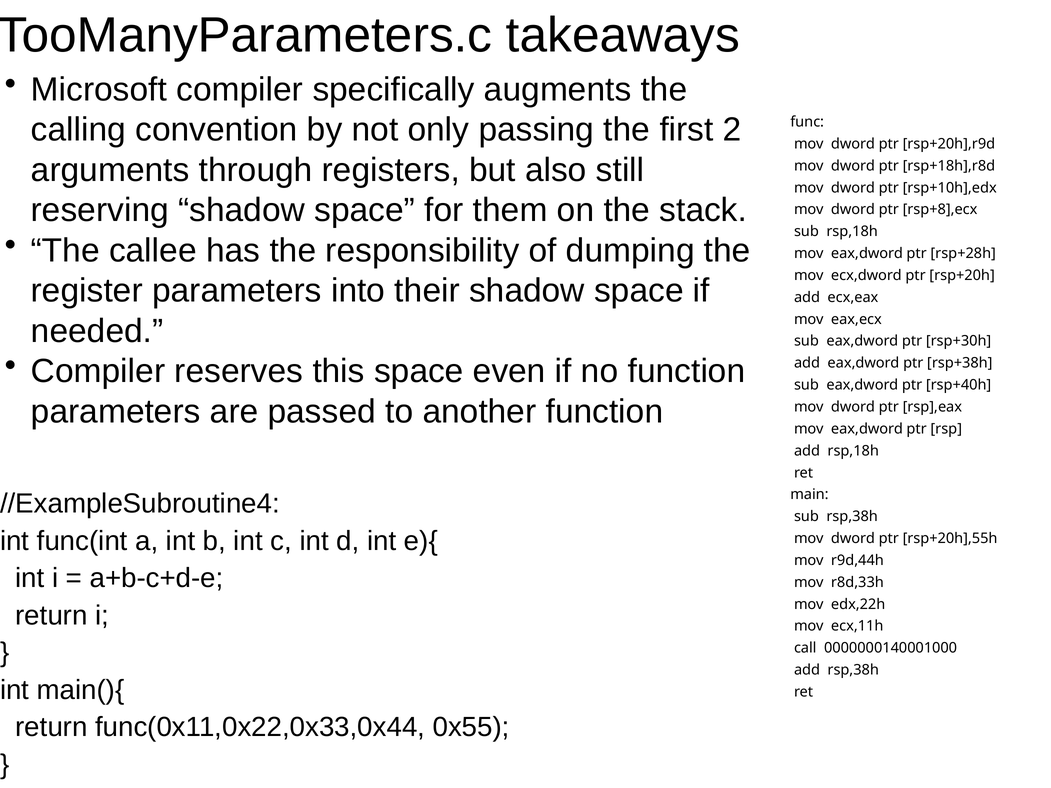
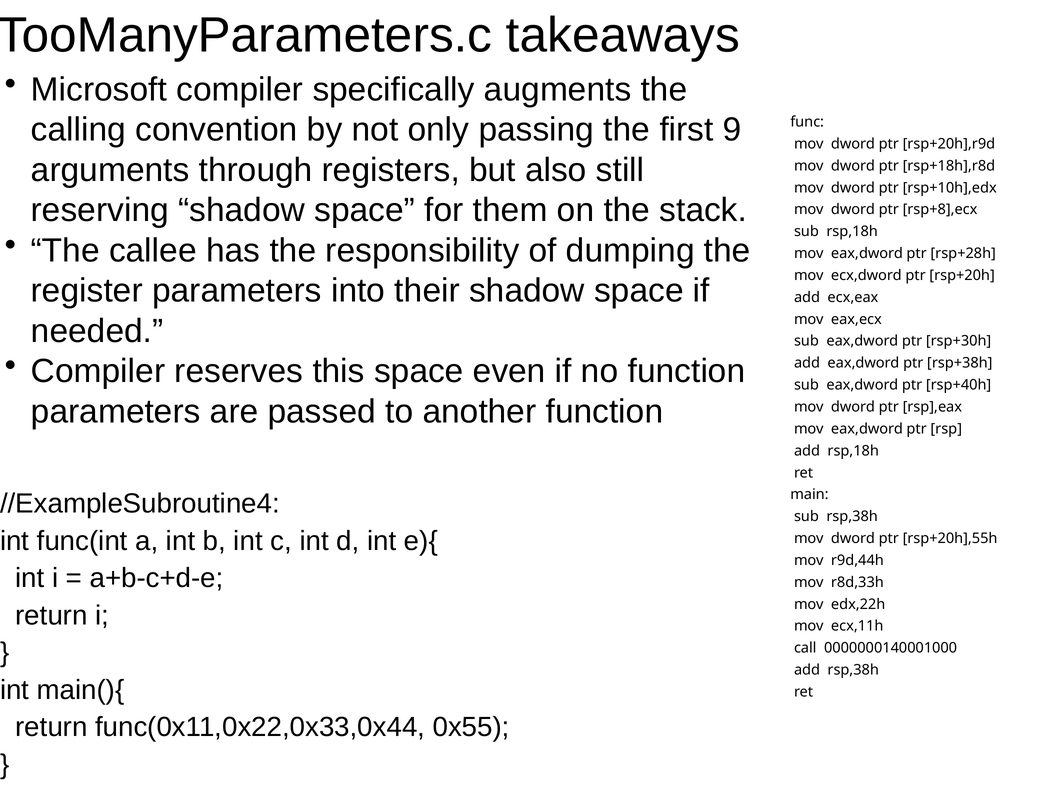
2: 2 -> 9
